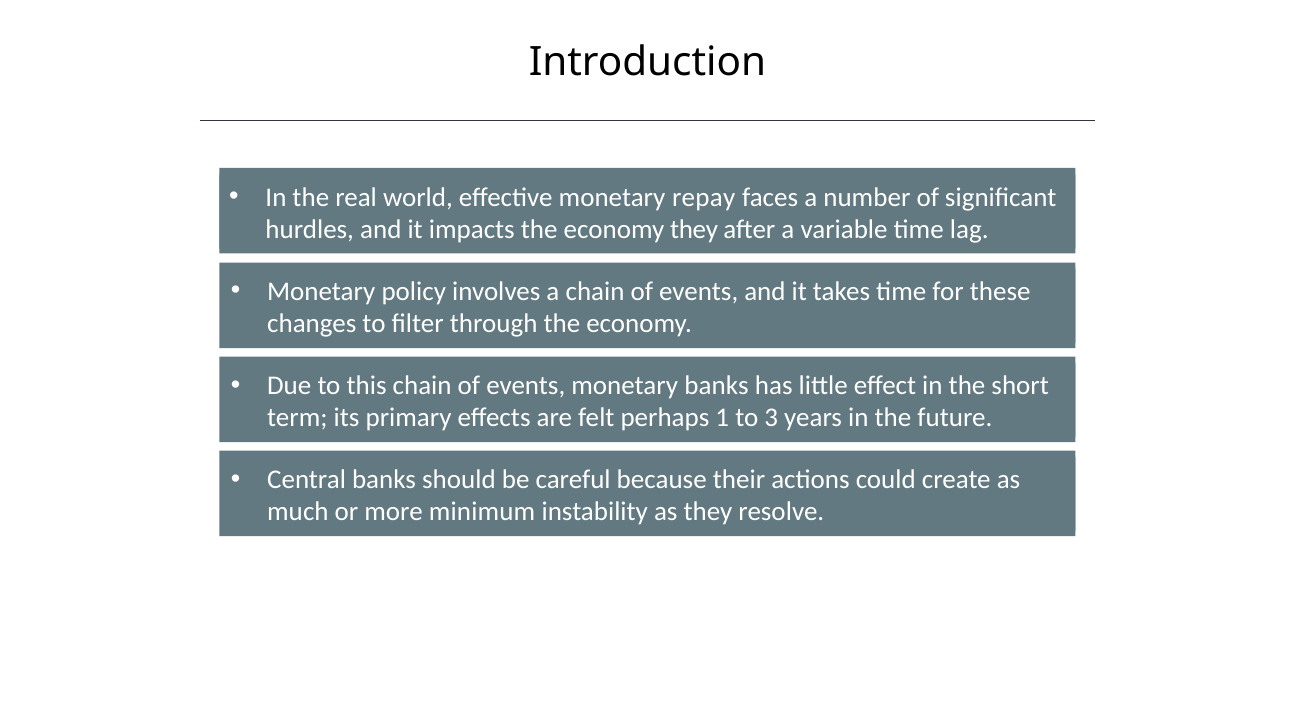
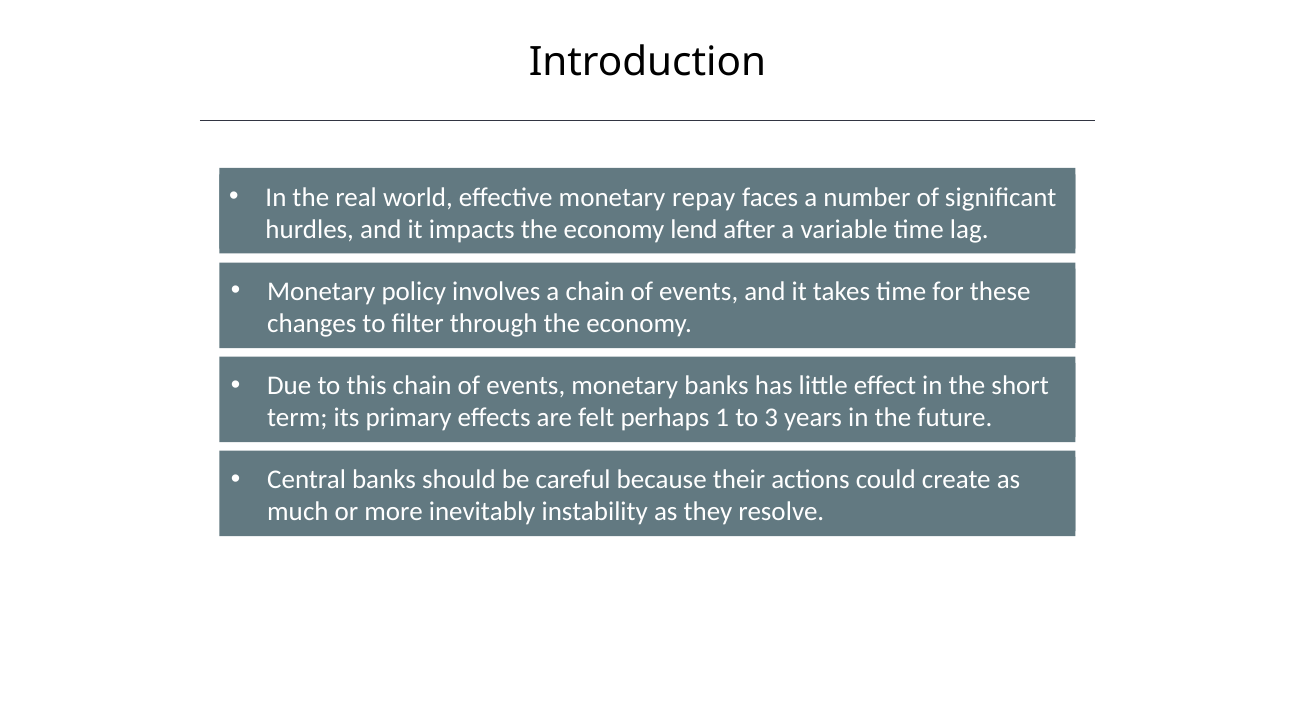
economy they: they -> lend
minimum: minimum -> inevitably
